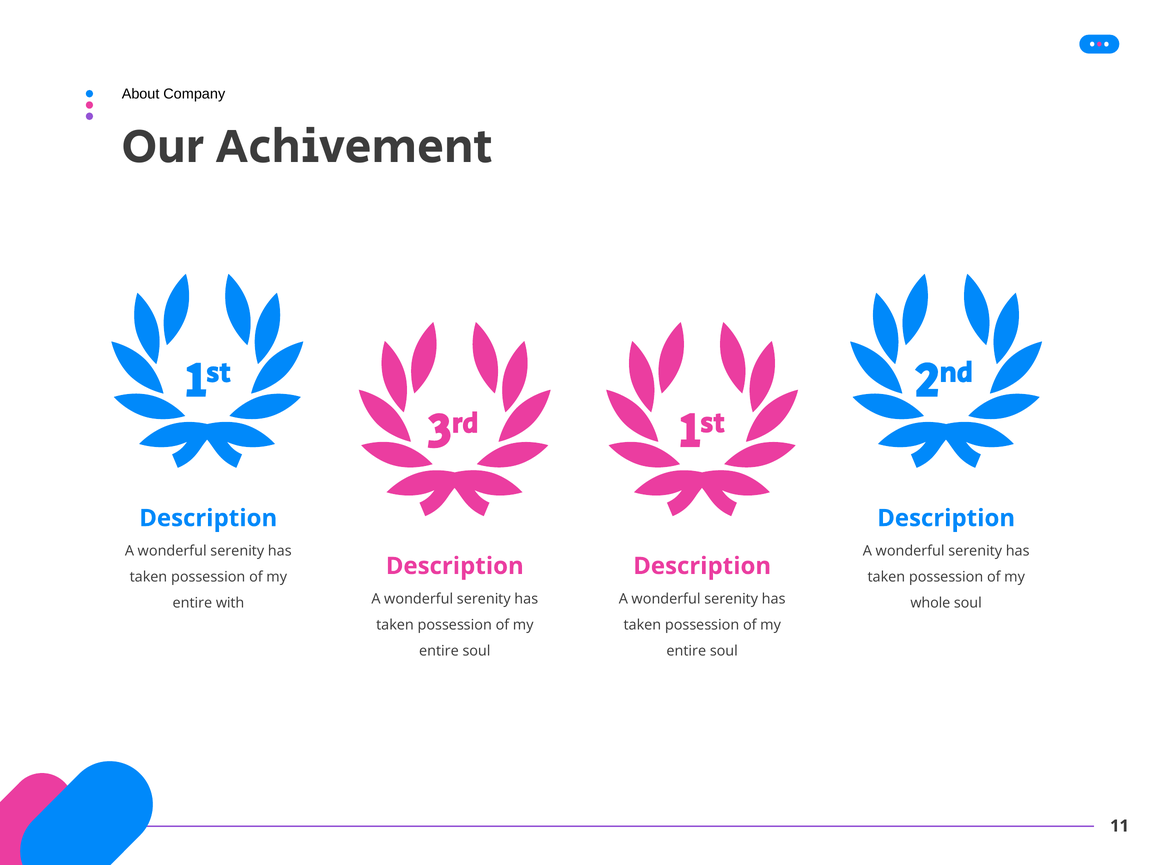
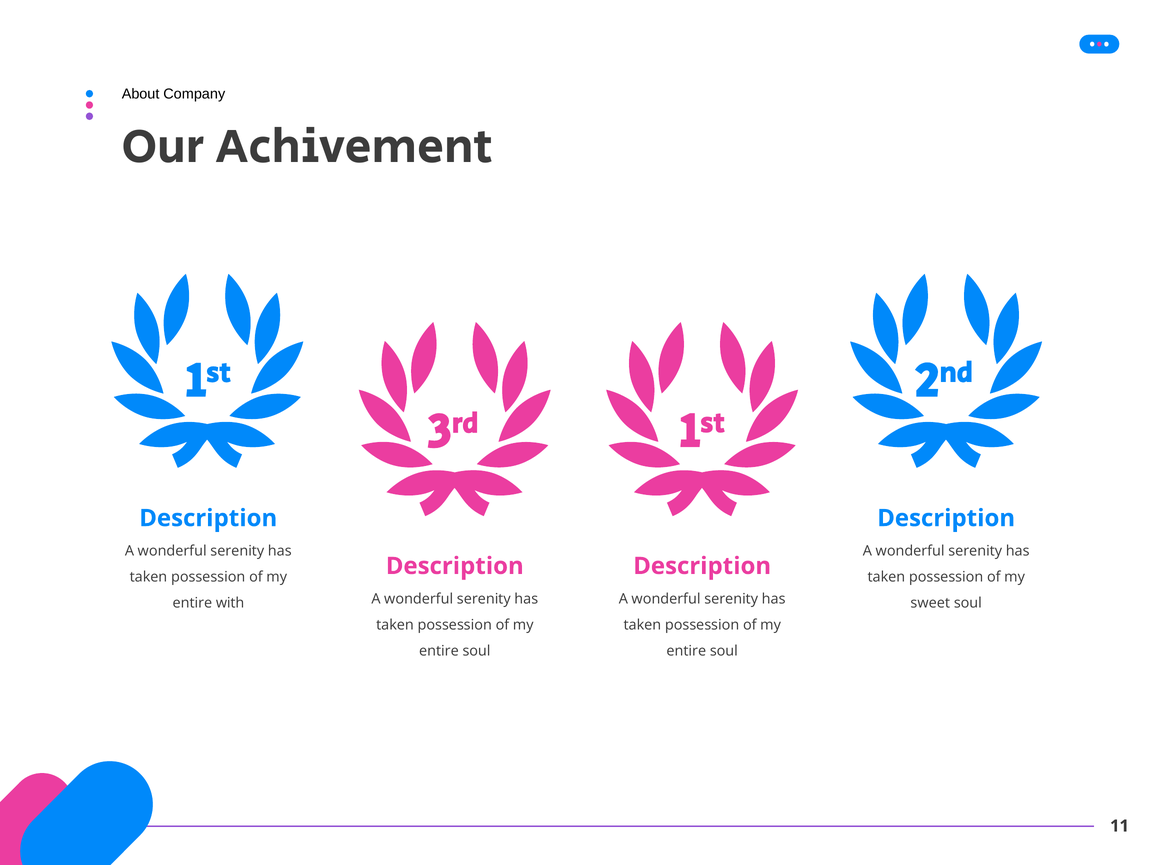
whole: whole -> sweet
